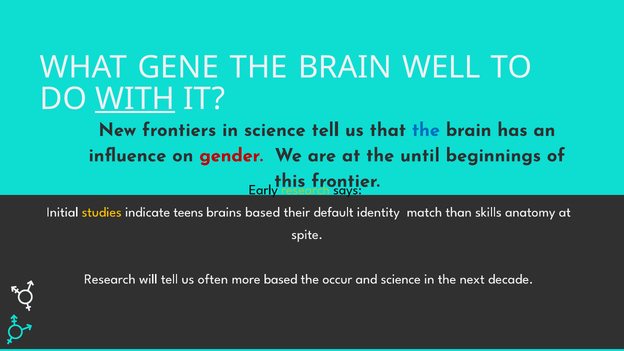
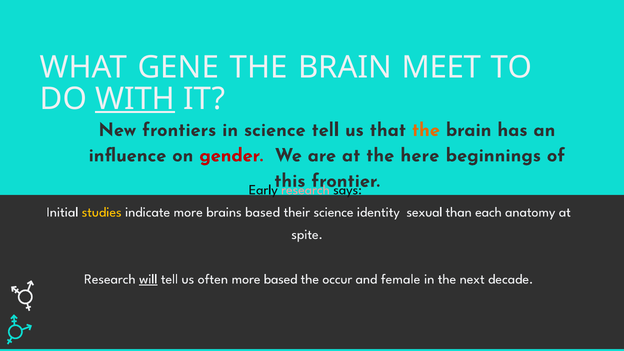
WELL: WELL -> MEET
the at (426, 130) colour: blue -> orange
until: until -> here
research at (306, 190) colour: light green -> pink
indicate teens: teens -> more
their default: default -> science
match: match -> sexual
skills: skills -> each
will underline: none -> present
and science: science -> female
